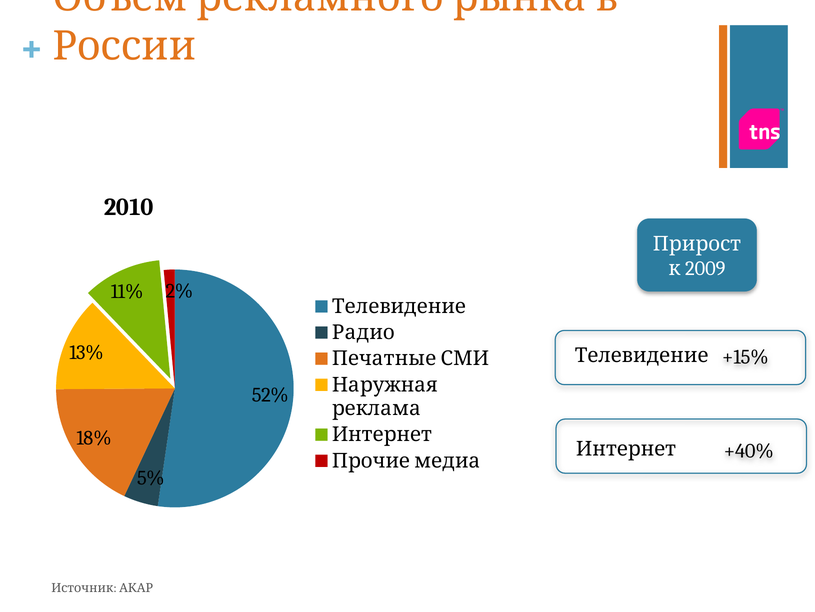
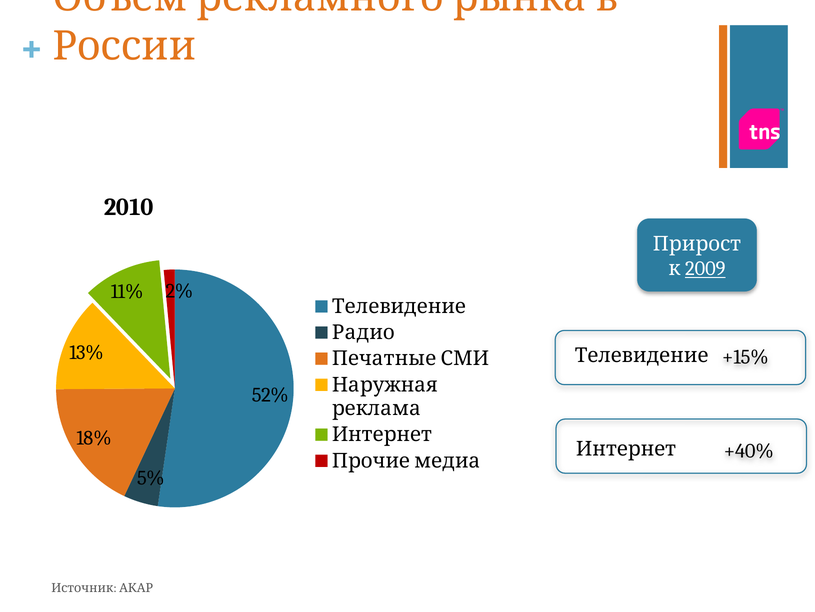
2009 underline: none -> present
